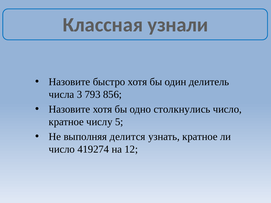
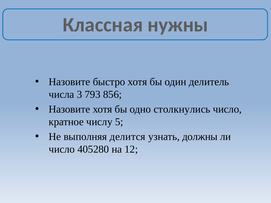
узнали: узнали -> нужны
узнать кратное: кратное -> должны
419274: 419274 -> 405280
